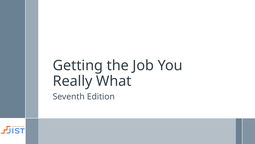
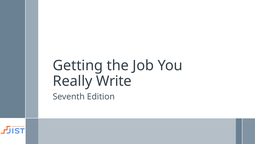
What: What -> Write
